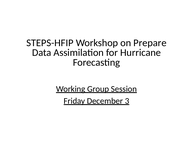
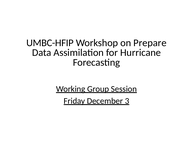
STEPS-HFIP: STEPS-HFIP -> UMBC-HFIP
